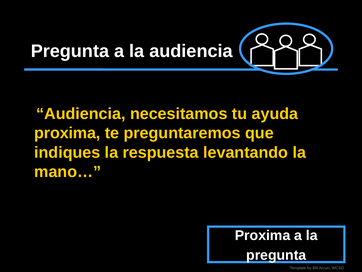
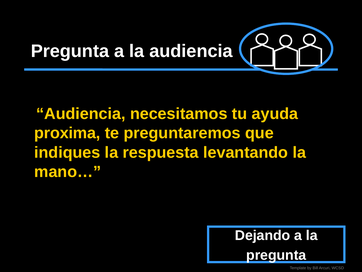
Proxima at (263, 235): Proxima -> Dejando
